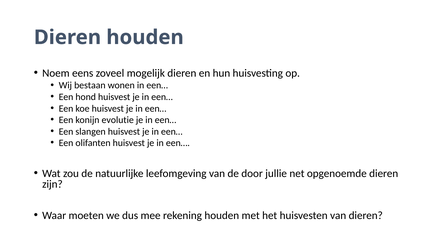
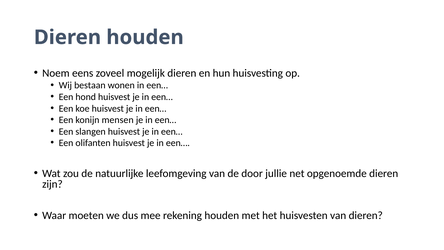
evolutie: evolutie -> mensen
